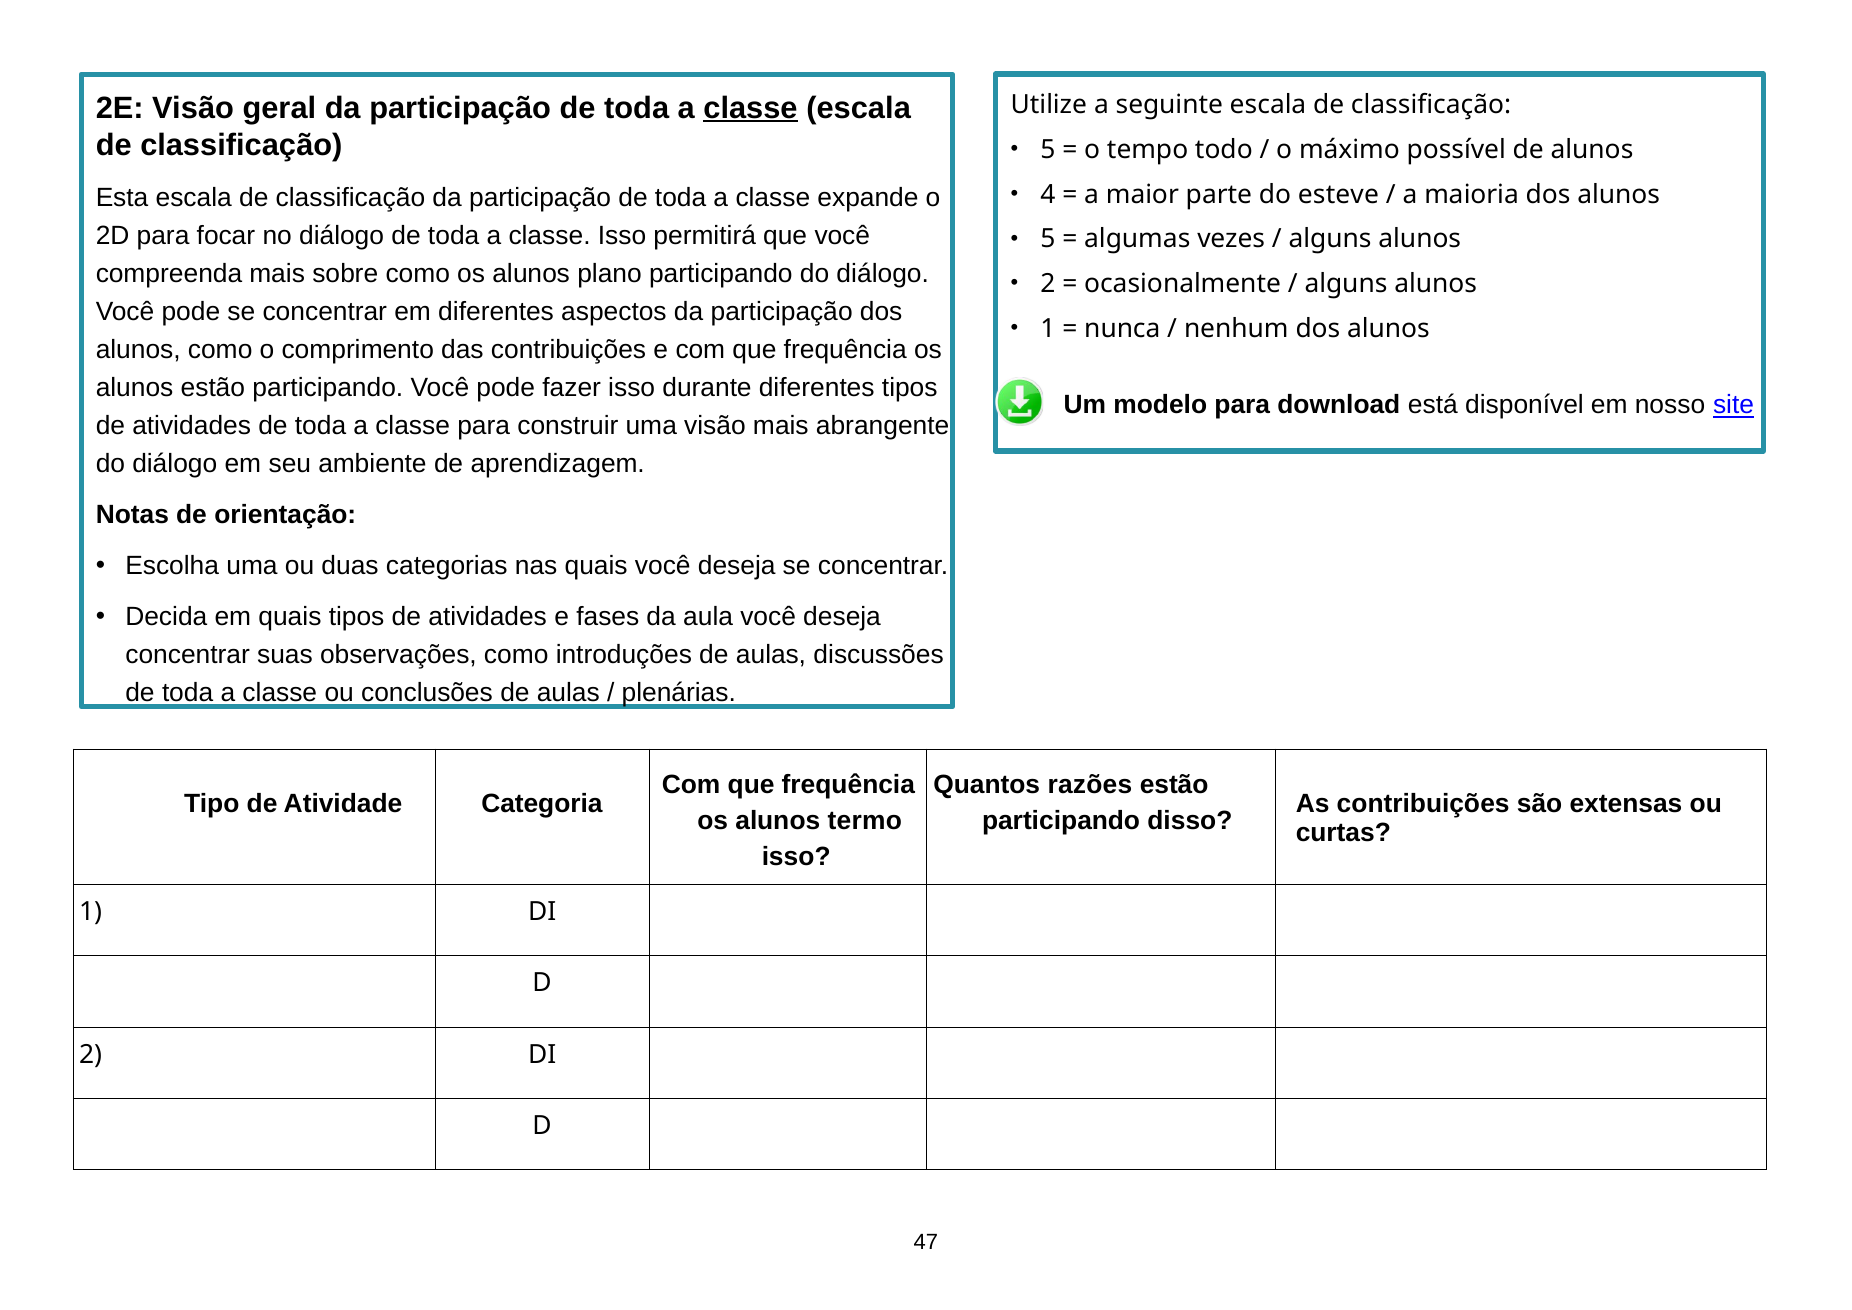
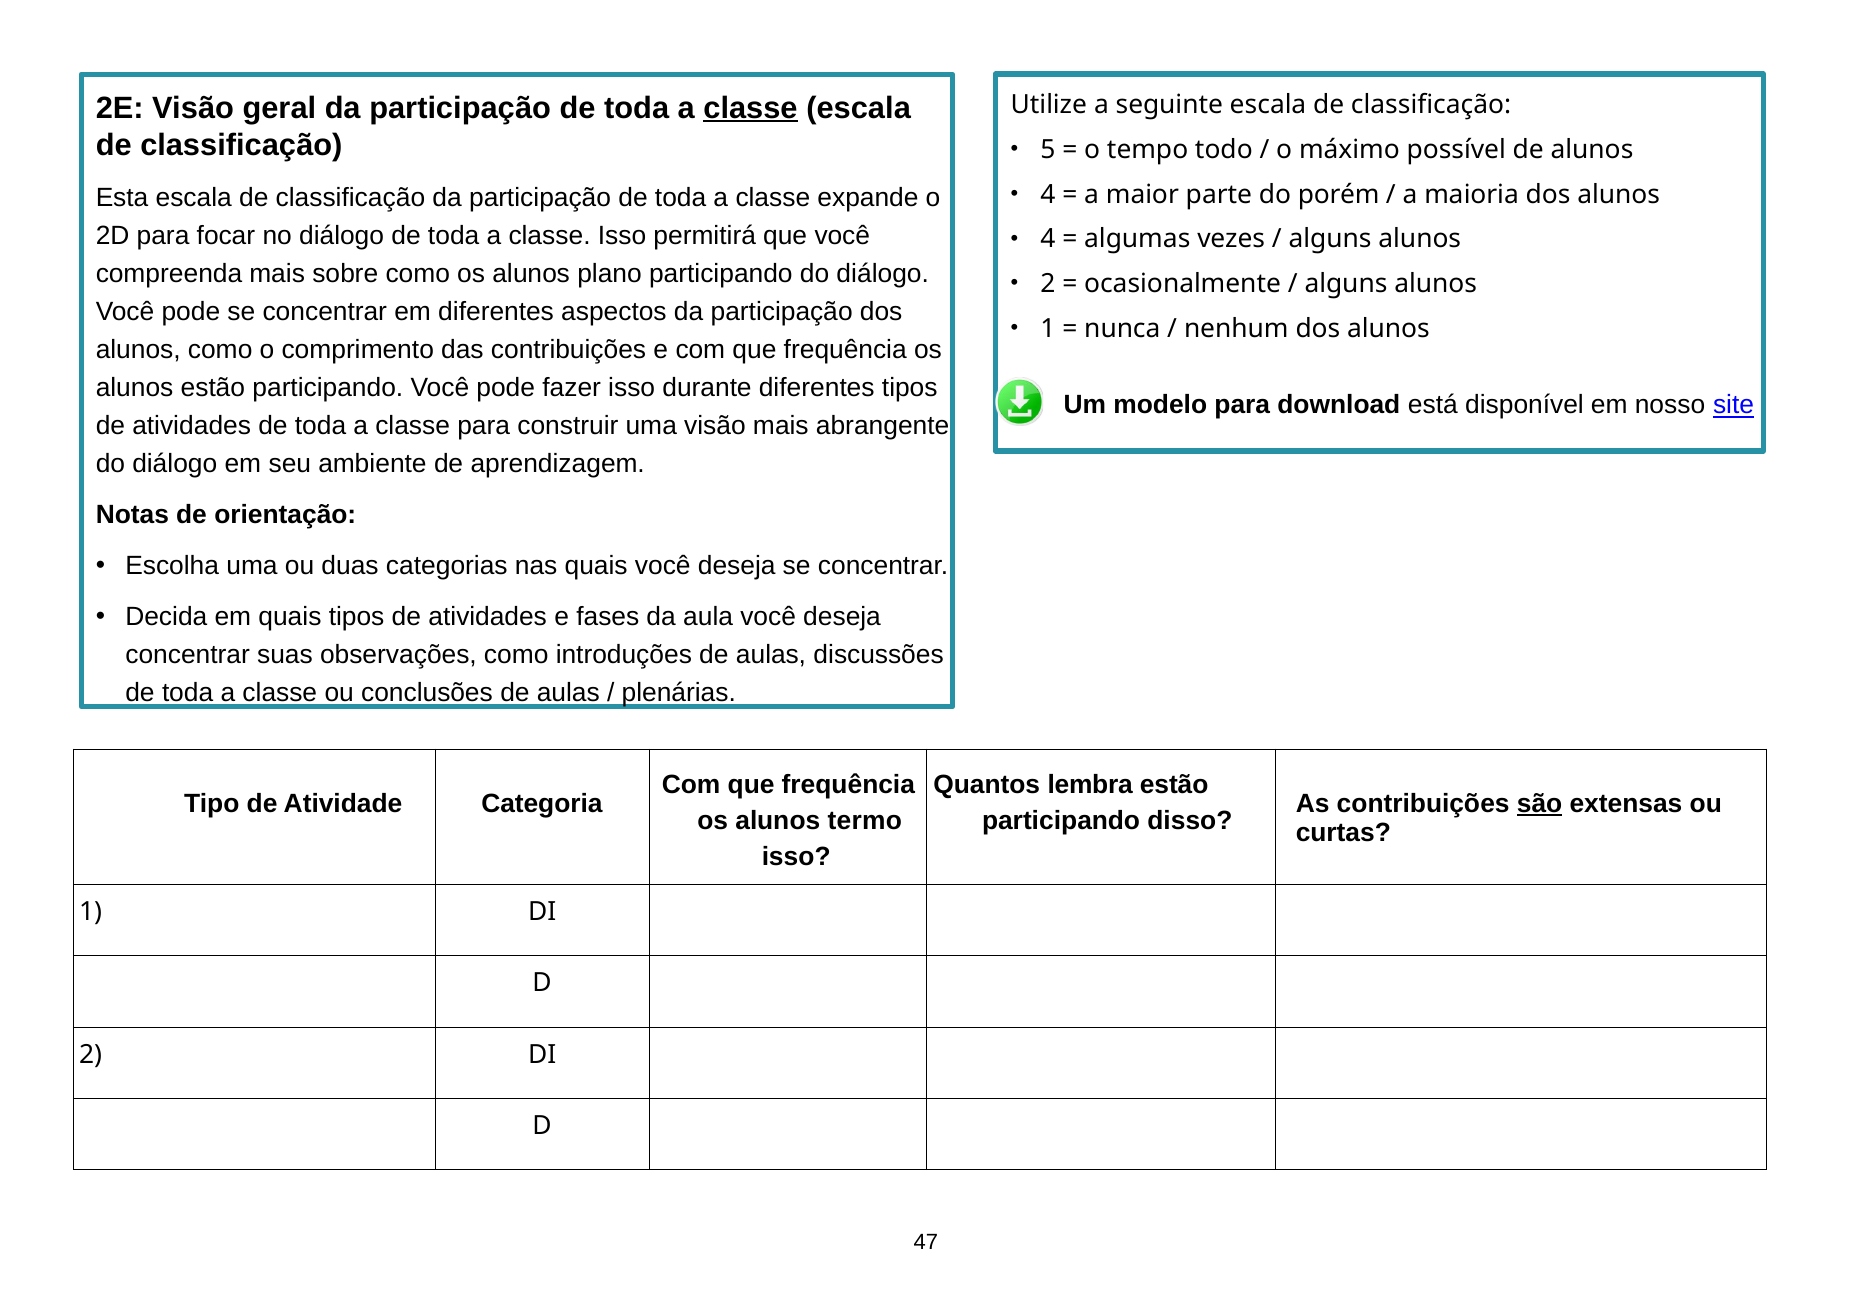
esteve: esteve -> porém
5 at (1048, 239): 5 -> 4
razões: razões -> lembra
são underline: none -> present
